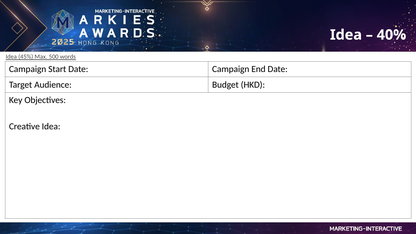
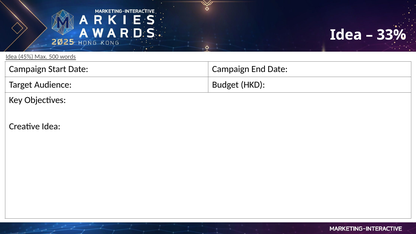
40%: 40% -> 33%
